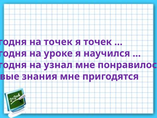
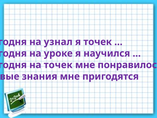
на точек: точек -> узнал
на узнал: узнал -> точек
